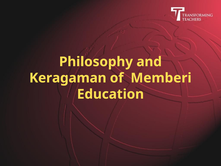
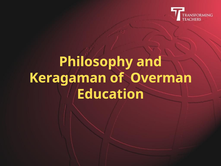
Memberi: Memberi -> Overman
